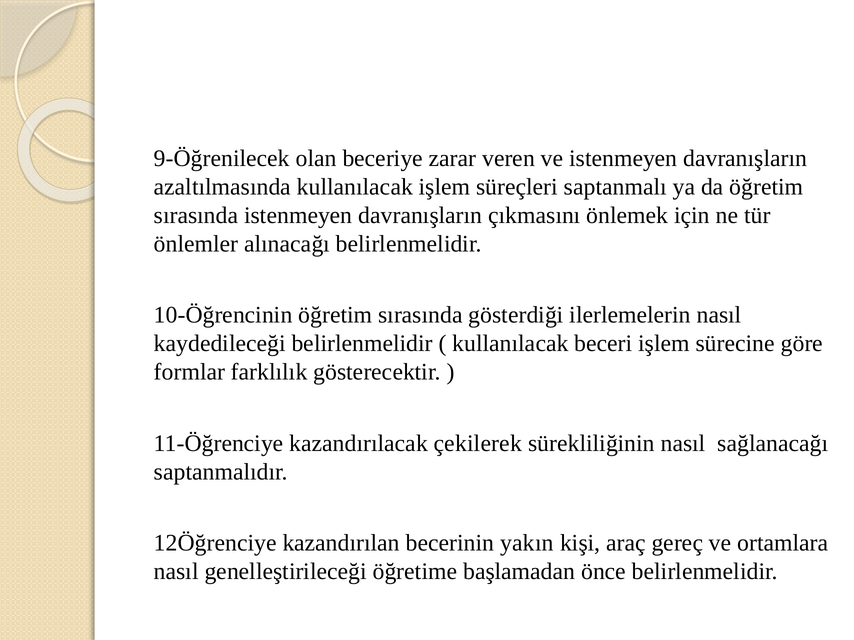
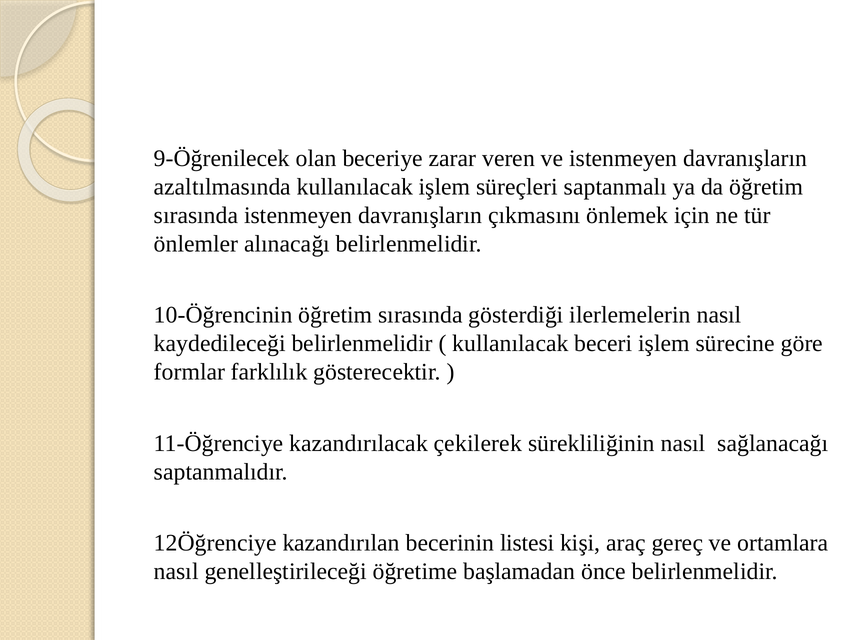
yakın: yakın -> listesi
